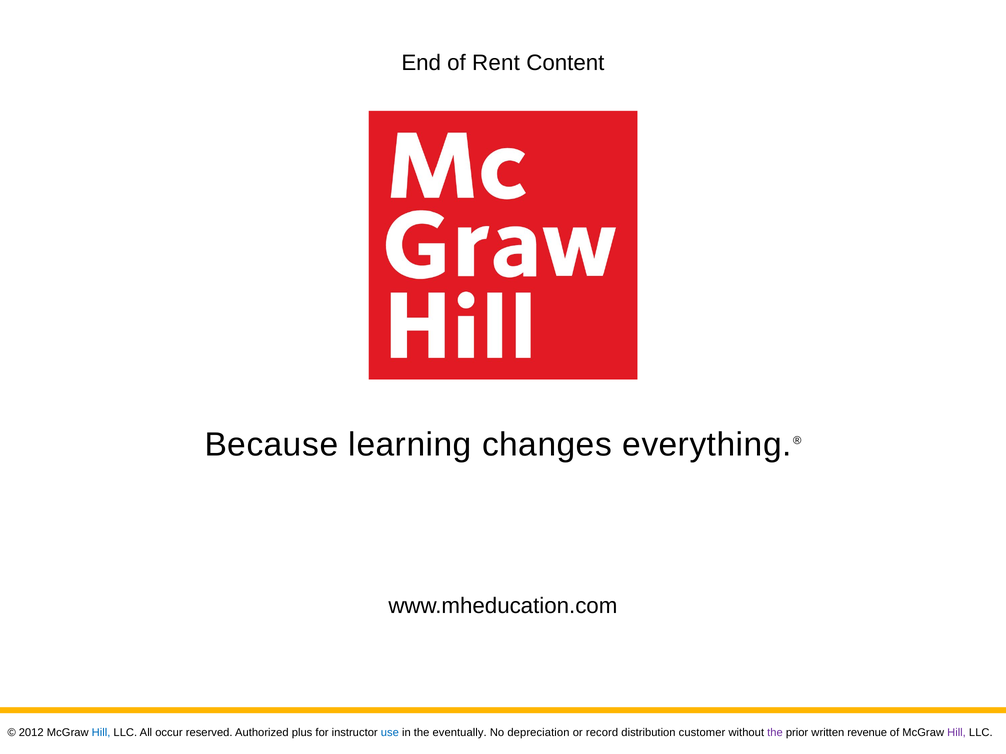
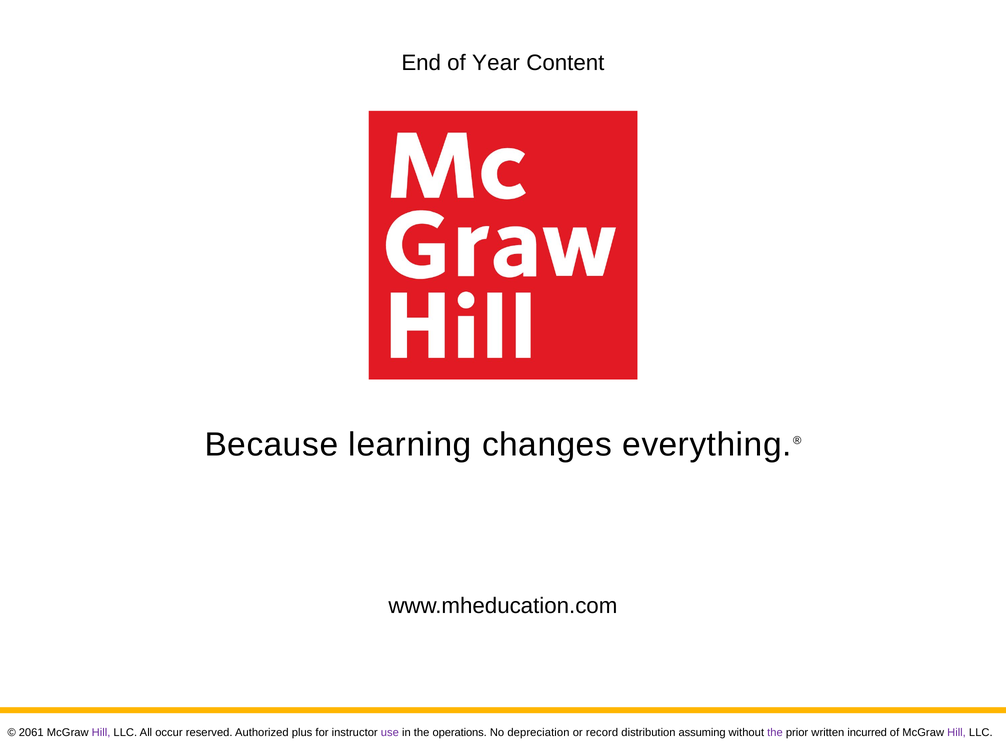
Rent: Rent -> Year
2012: 2012 -> 2061
Hill at (101, 733) colour: blue -> purple
use colour: blue -> purple
eventually: eventually -> operations
customer: customer -> assuming
revenue: revenue -> incurred
